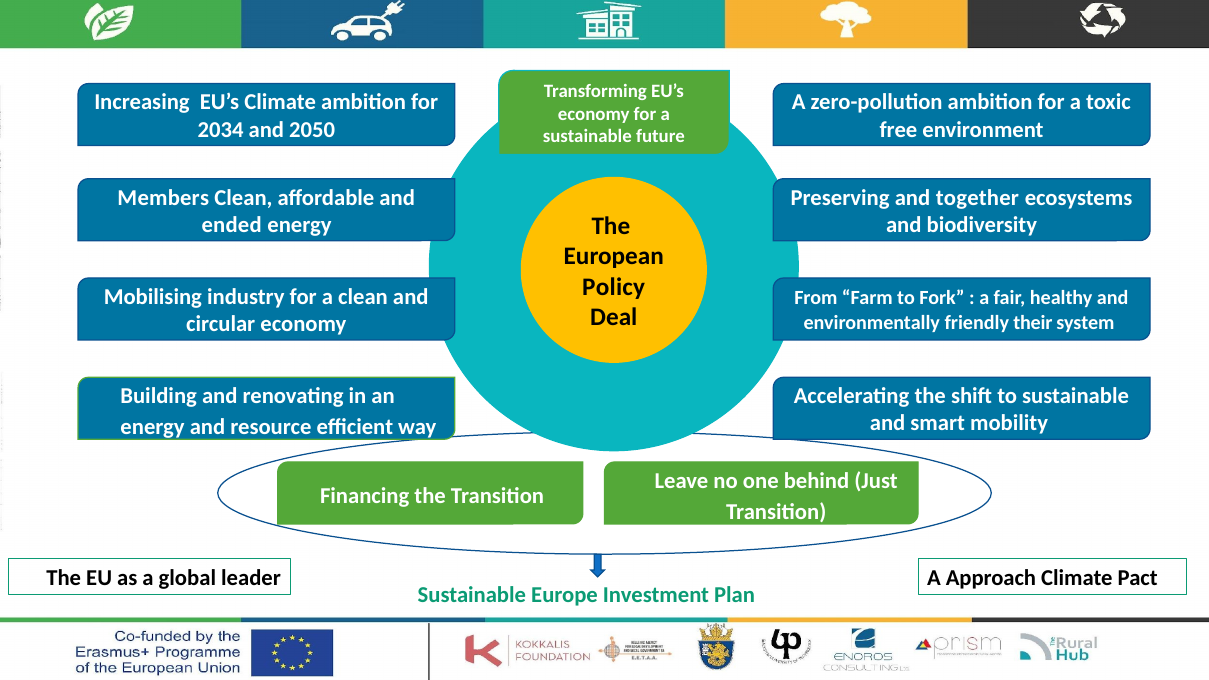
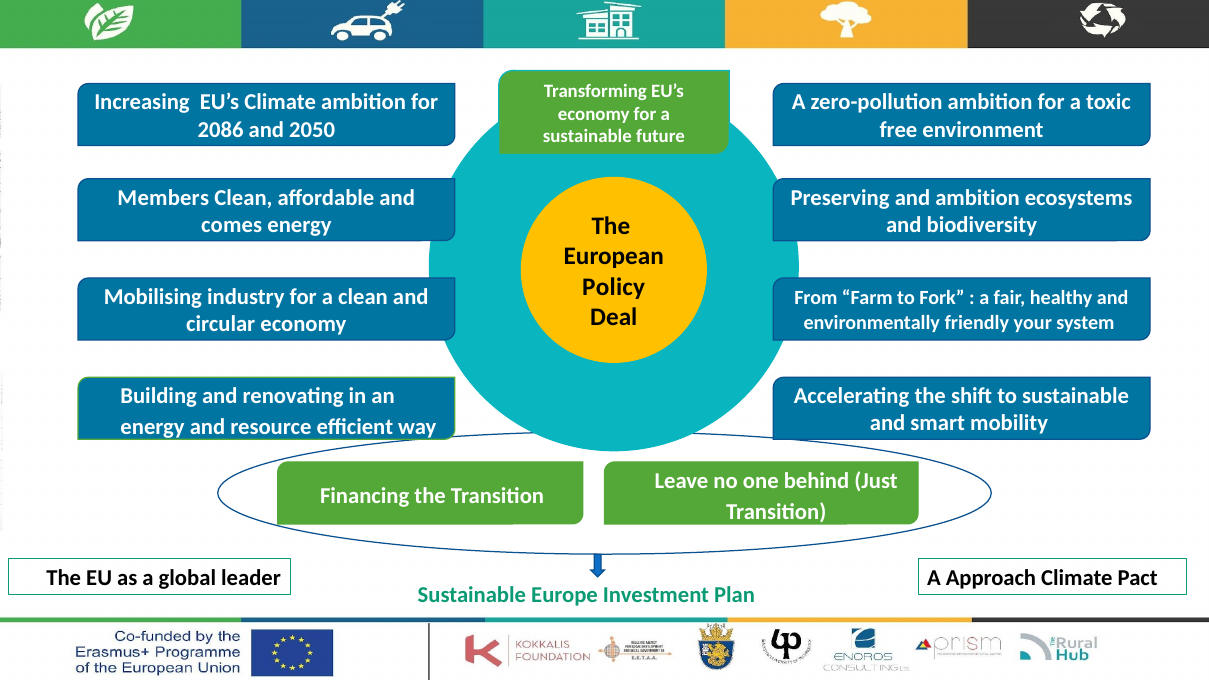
2034: 2034 -> 2086
and together: together -> ambition
ended: ended -> comes
their: their -> your
